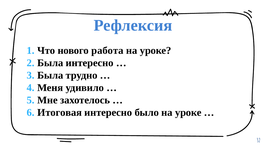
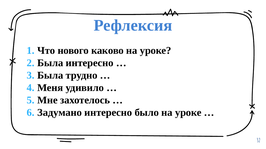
работа: работа -> каково
Итоговая: Итоговая -> Задумано
